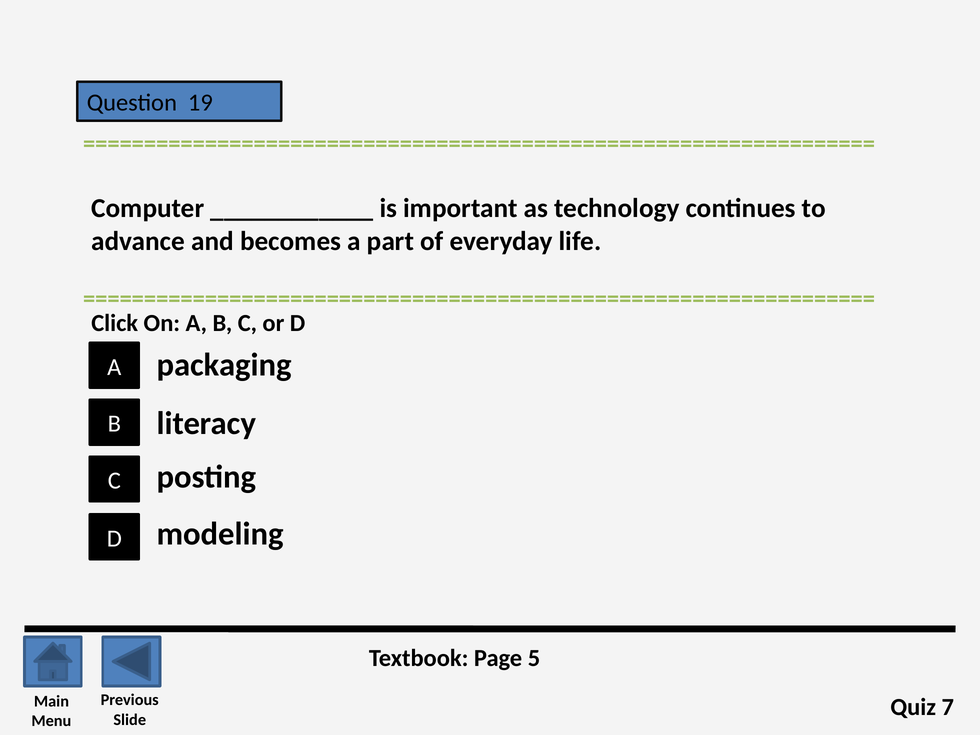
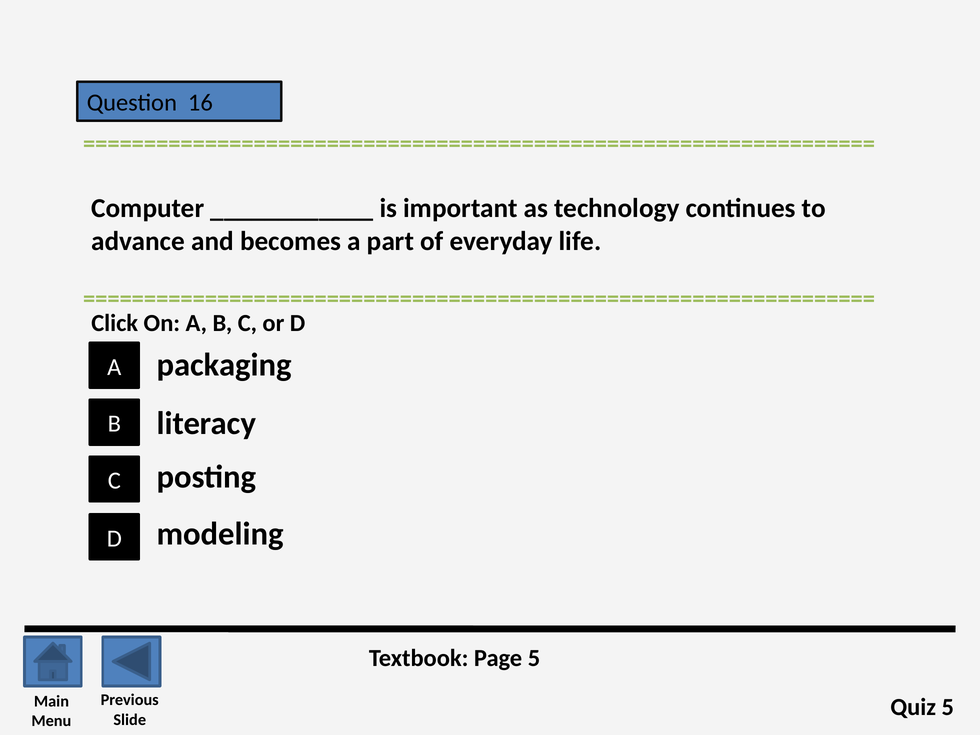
19: 19 -> 16
Quiz 7: 7 -> 5
